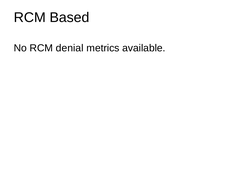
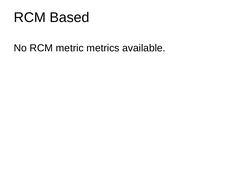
denial: denial -> metric
